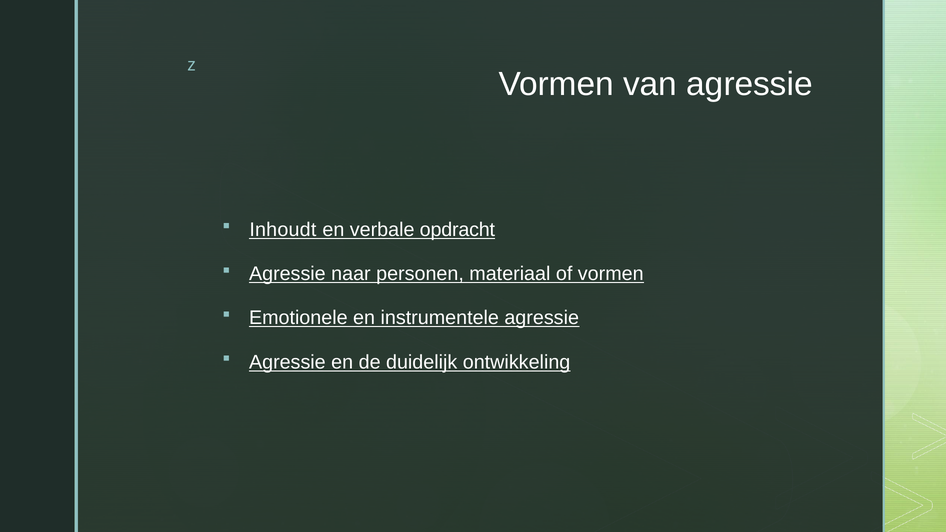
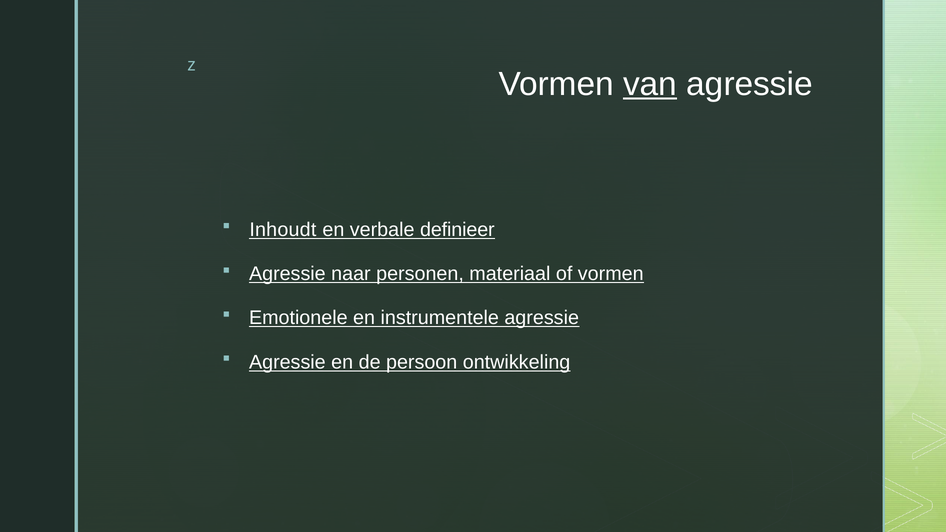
van underline: none -> present
opdracht: opdracht -> definieer
duidelijk: duidelijk -> persoon
